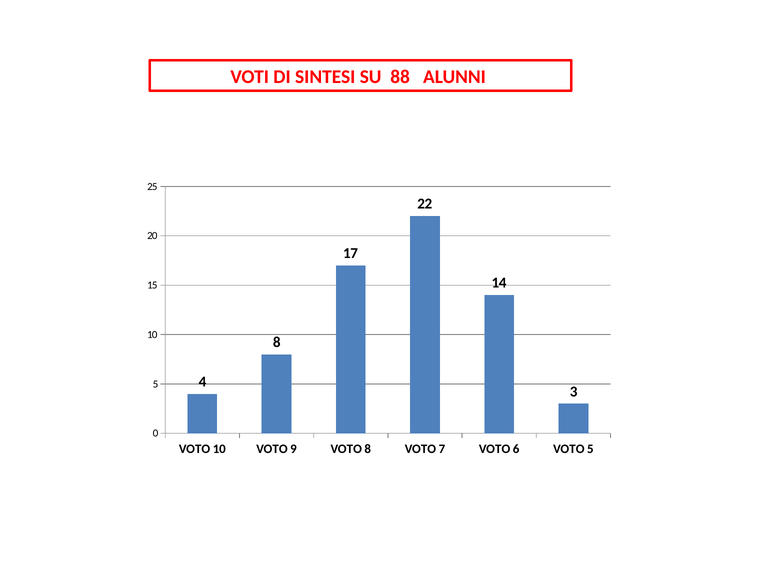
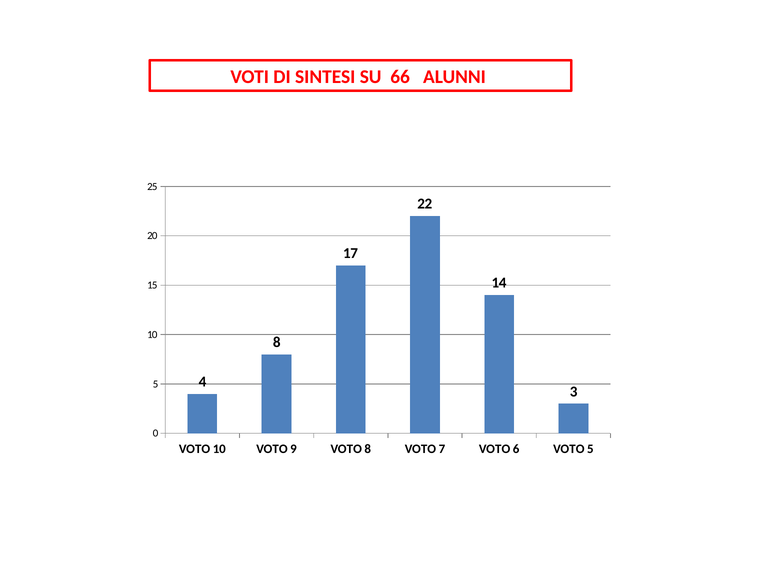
88: 88 -> 66
